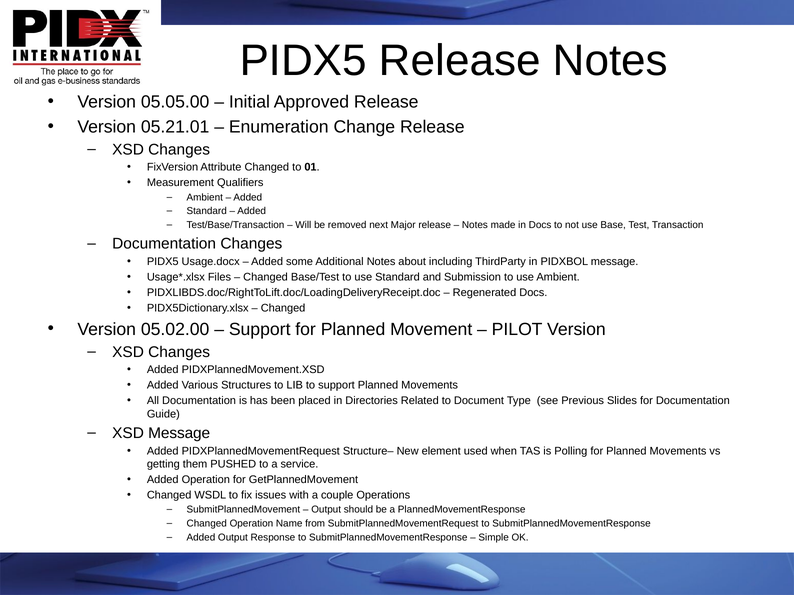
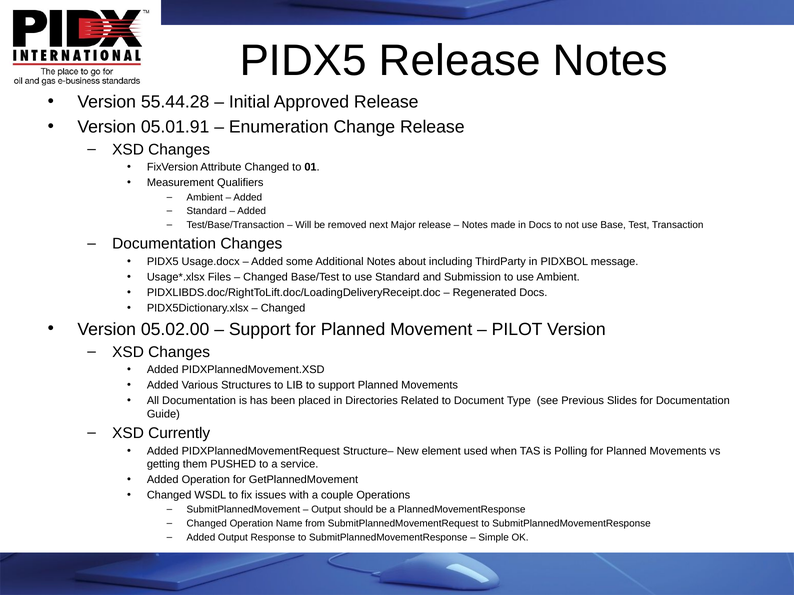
05.05.00: 05.05.00 -> 55.44.28
05.21.01: 05.21.01 -> 05.01.91
XSD Message: Message -> Currently
